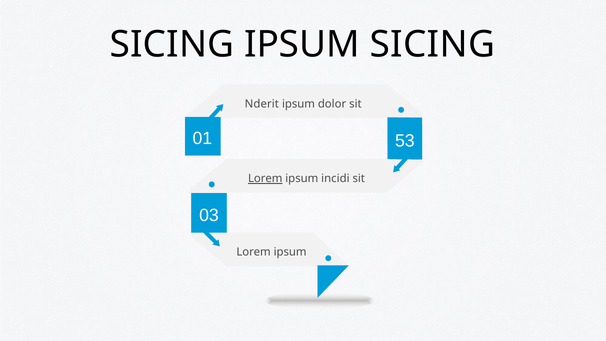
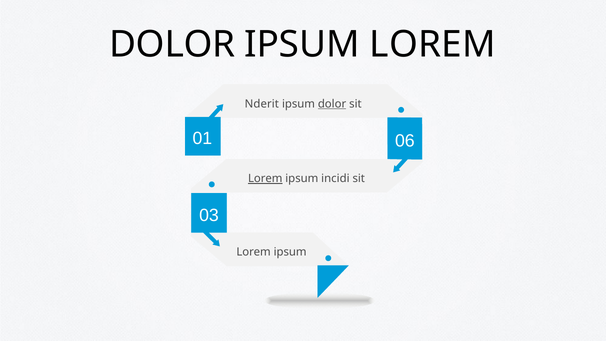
SICING at (172, 45): SICING -> DOLOR
SICING at (432, 45): SICING -> LOREM
dolor at (332, 104) underline: none -> present
53: 53 -> 06
